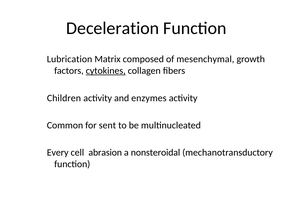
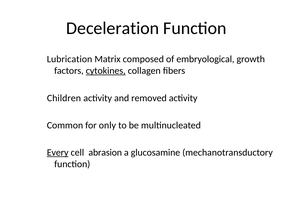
mesenchymal: mesenchymal -> embryological
enzymes: enzymes -> removed
sent: sent -> only
Every underline: none -> present
nonsteroidal: nonsteroidal -> glucosamine
